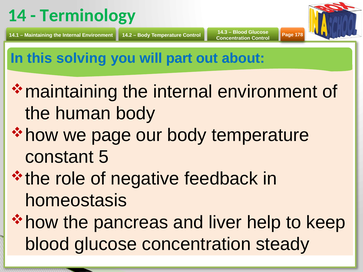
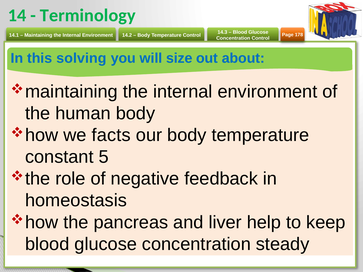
part: part -> size
we page: page -> facts
